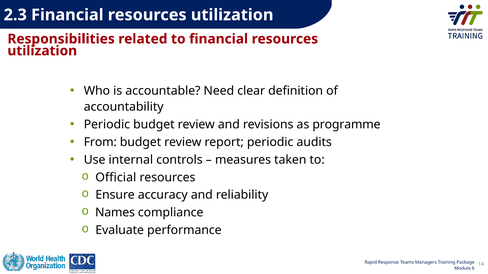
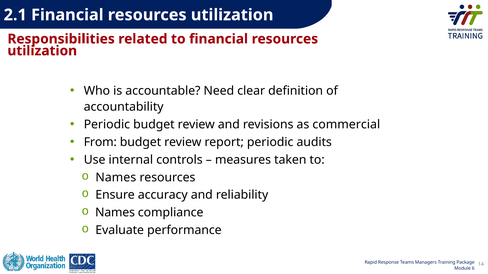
2.3: 2.3 -> 2.1
programme: programme -> commercial
Official at (116, 178): Official -> Names
